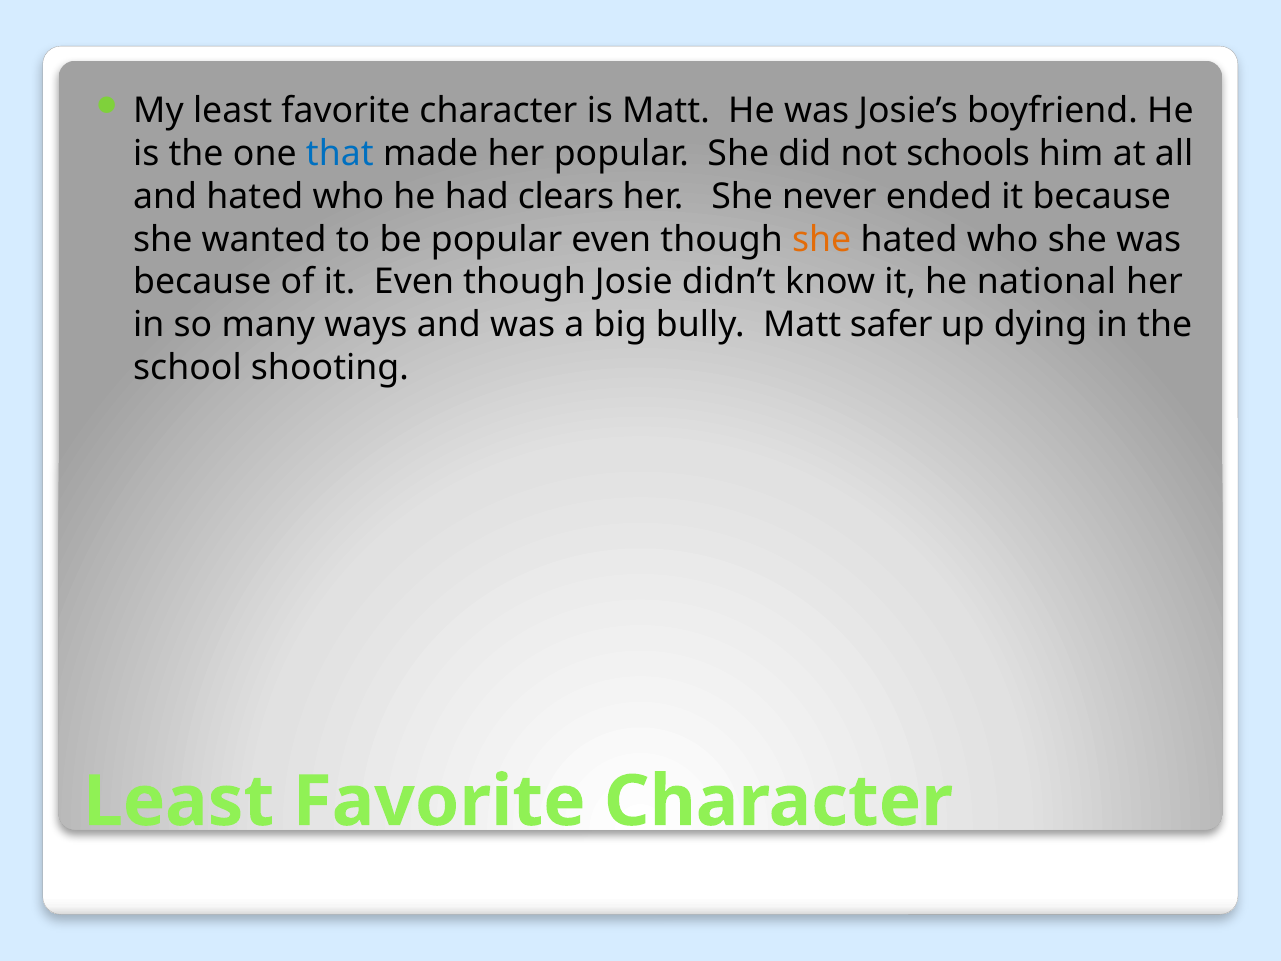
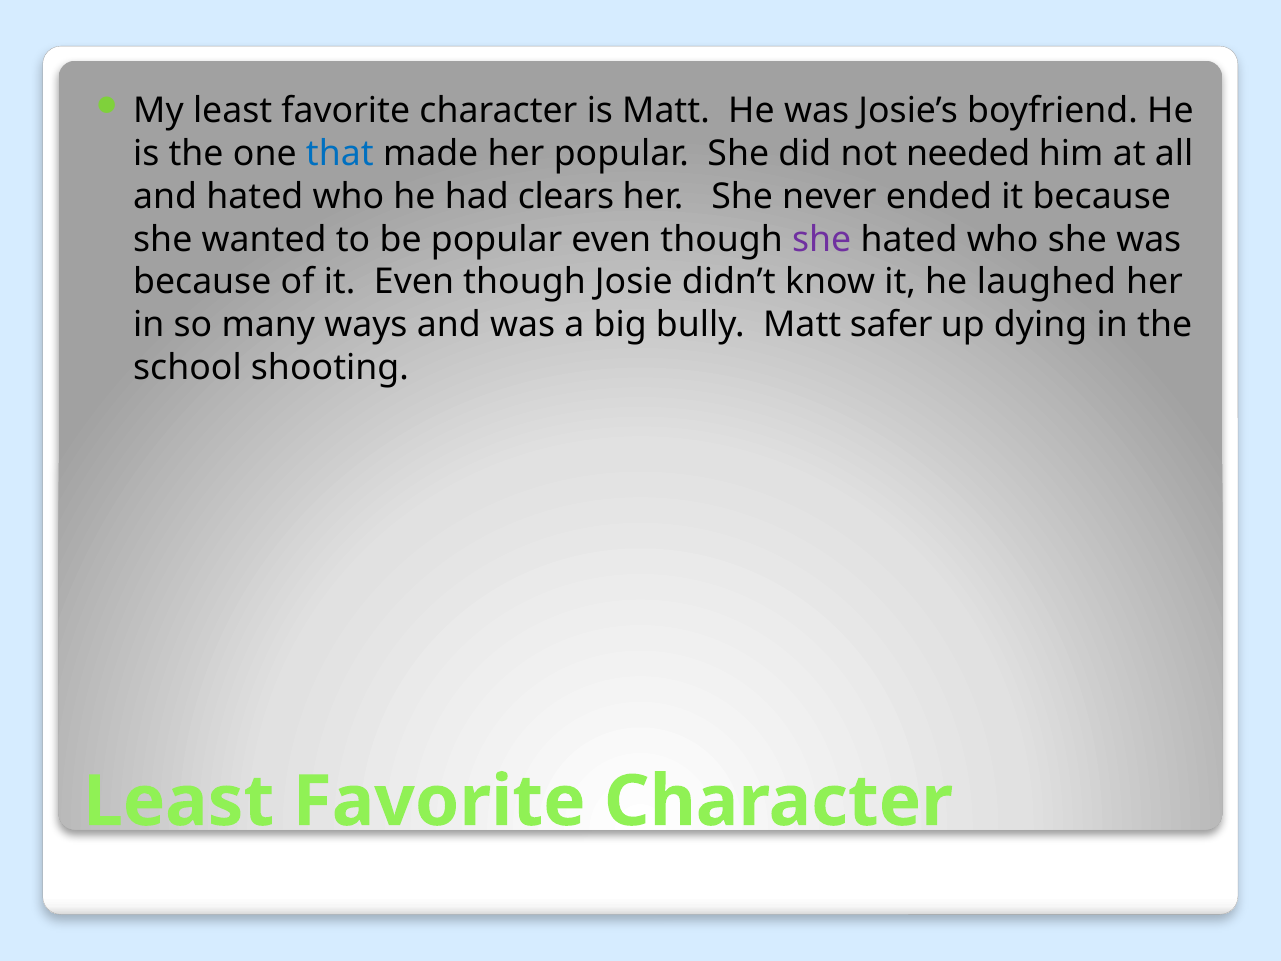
schools: schools -> needed
she at (822, 239) colour: orange -> purple
national: national -> laughed
